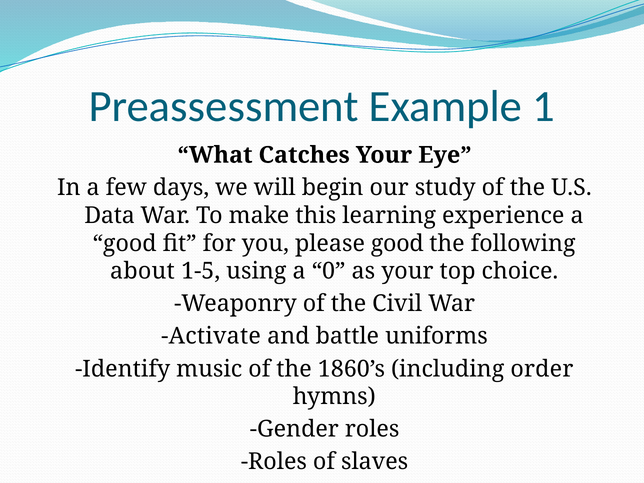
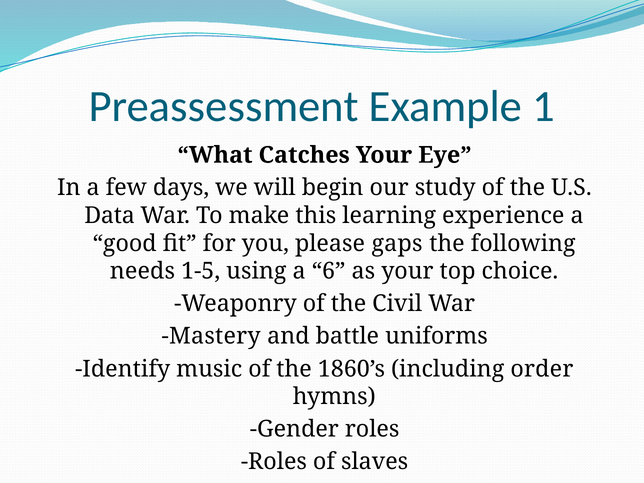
please good: good -> gaps
about: about -> needs
0: 0 -> 6
Activate: Activate -> Mastery
